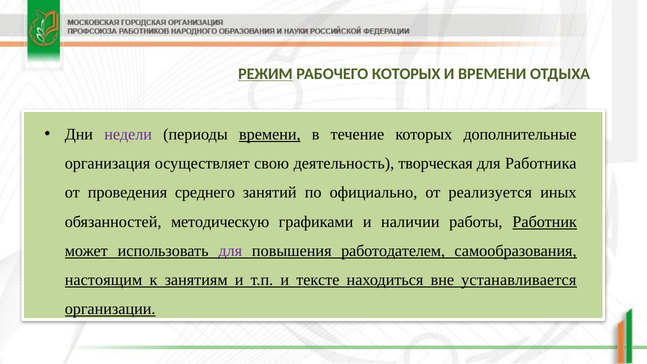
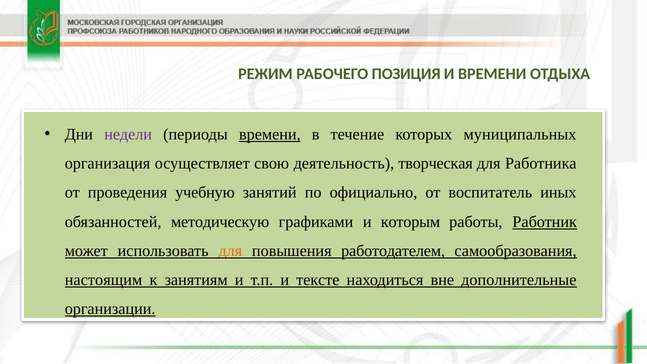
РЕЖИМ underline: present -> none
РАБОЧЕГО КОТОРЫХ: КОТОРЫХ -> ПОЗИЦИЯ
дополнительные: дополнительные -> муниципальных
среднего: среднего -> учебную
реализуется: реализуется -> воспитатель
наличии: наличии -> которым
для at (230, 251) colour: purple -> orange
устанавливается: устанавливается -> дополнительные
